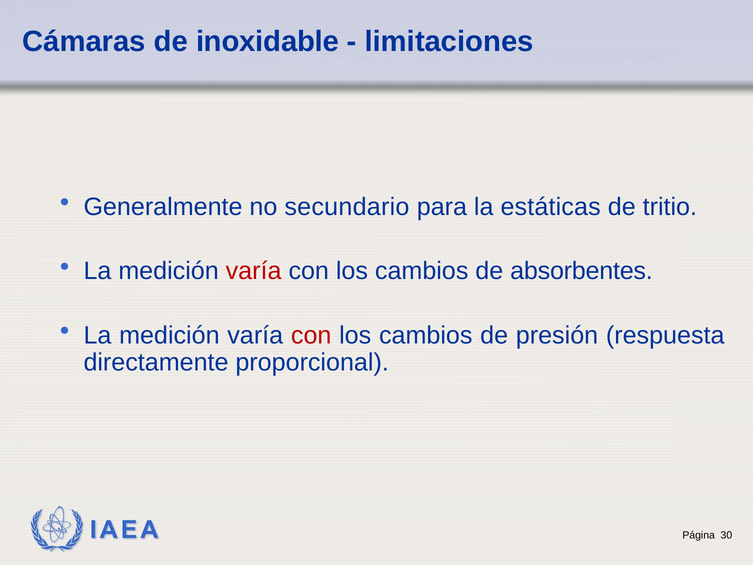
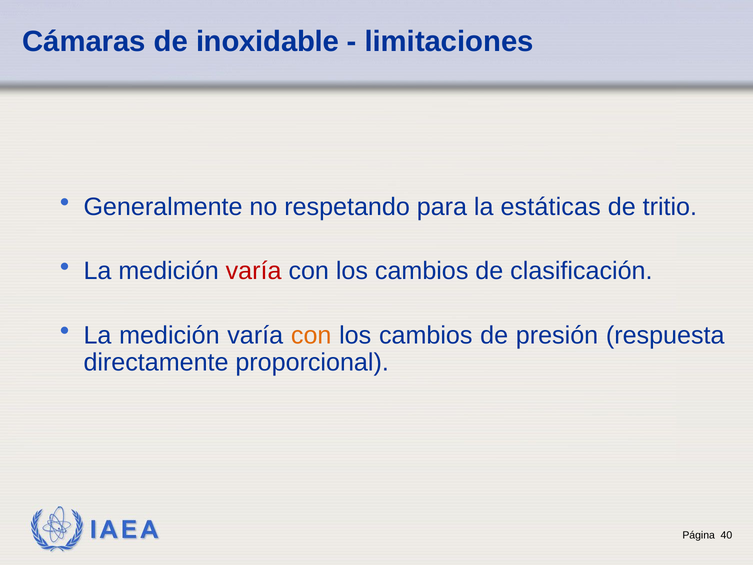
secundario: secundario -> respetando
absorbentes: absorbentes -> clasificación
con at (311, 335) colour: red -> orange
30: 30 -> 40
